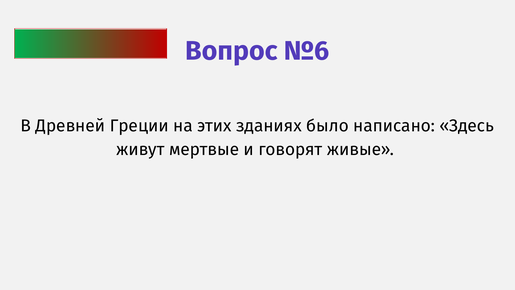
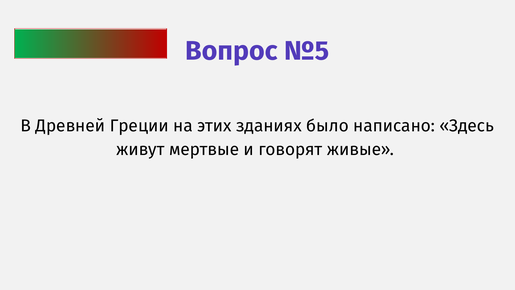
№6: №6 -> №5
